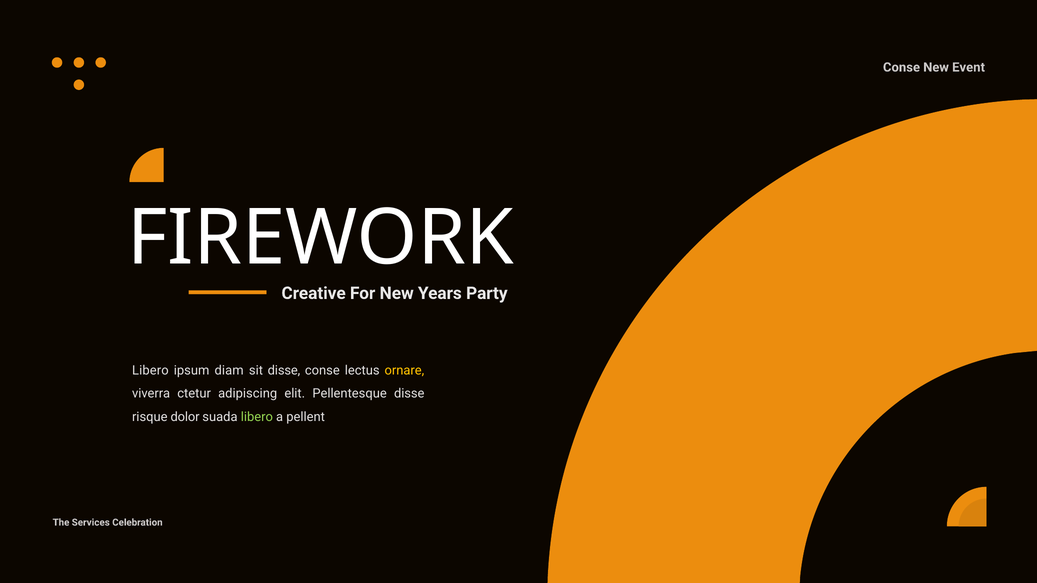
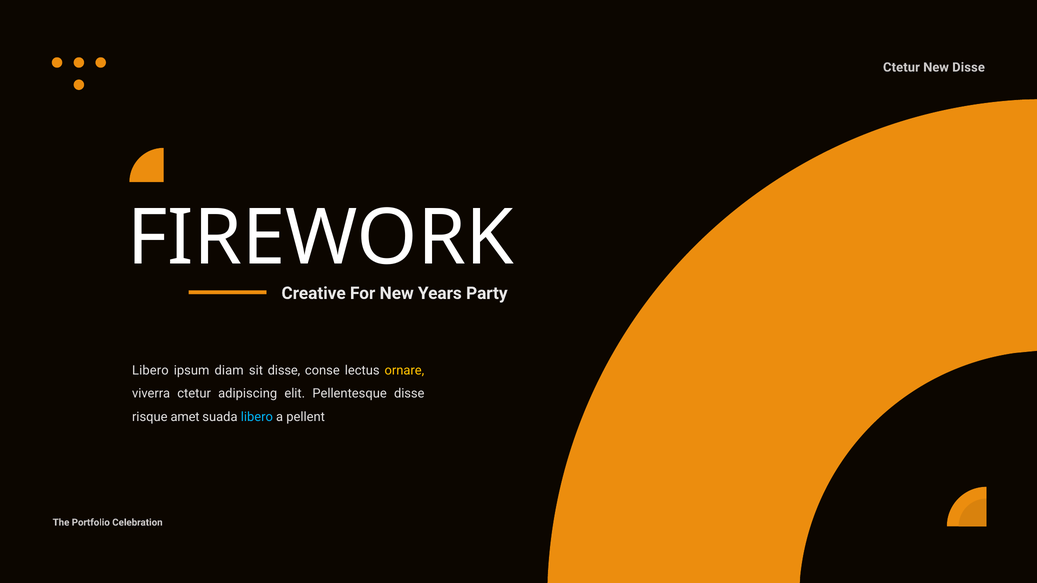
Conse at (901, 67): Conse -> Ctetur
New Event: Event -> Disse
dolor: dolor -> amet
libero at (257, 417) colour: light green -> light blue
Services: Services -> Portfolio
